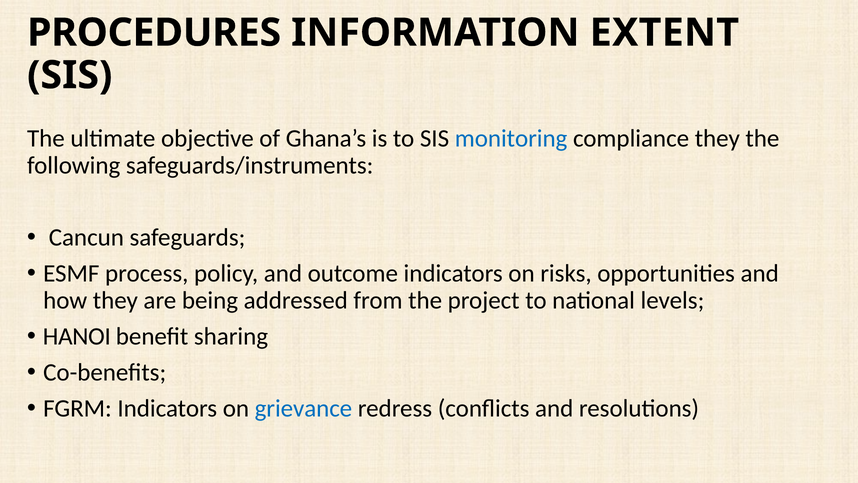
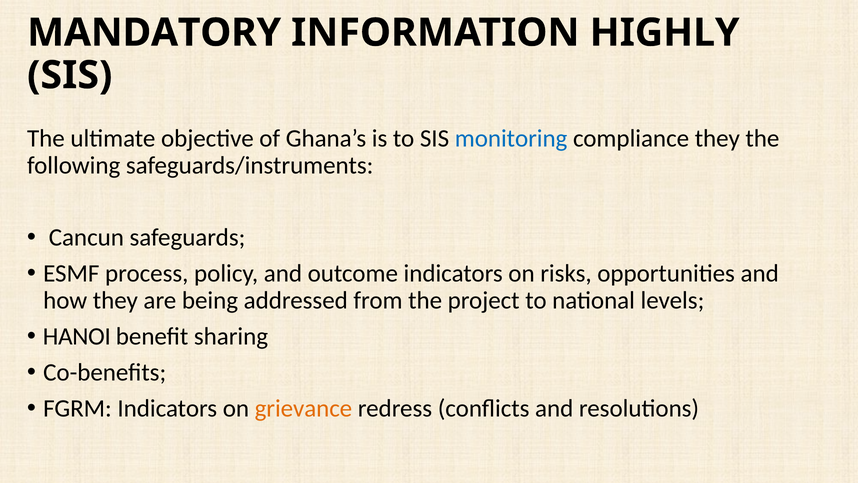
PROCEDURES: PROCEDURES -> MANDATORY
EXTENT: EXTENT -> HIGHLY
grievance colour: blue -> orange
